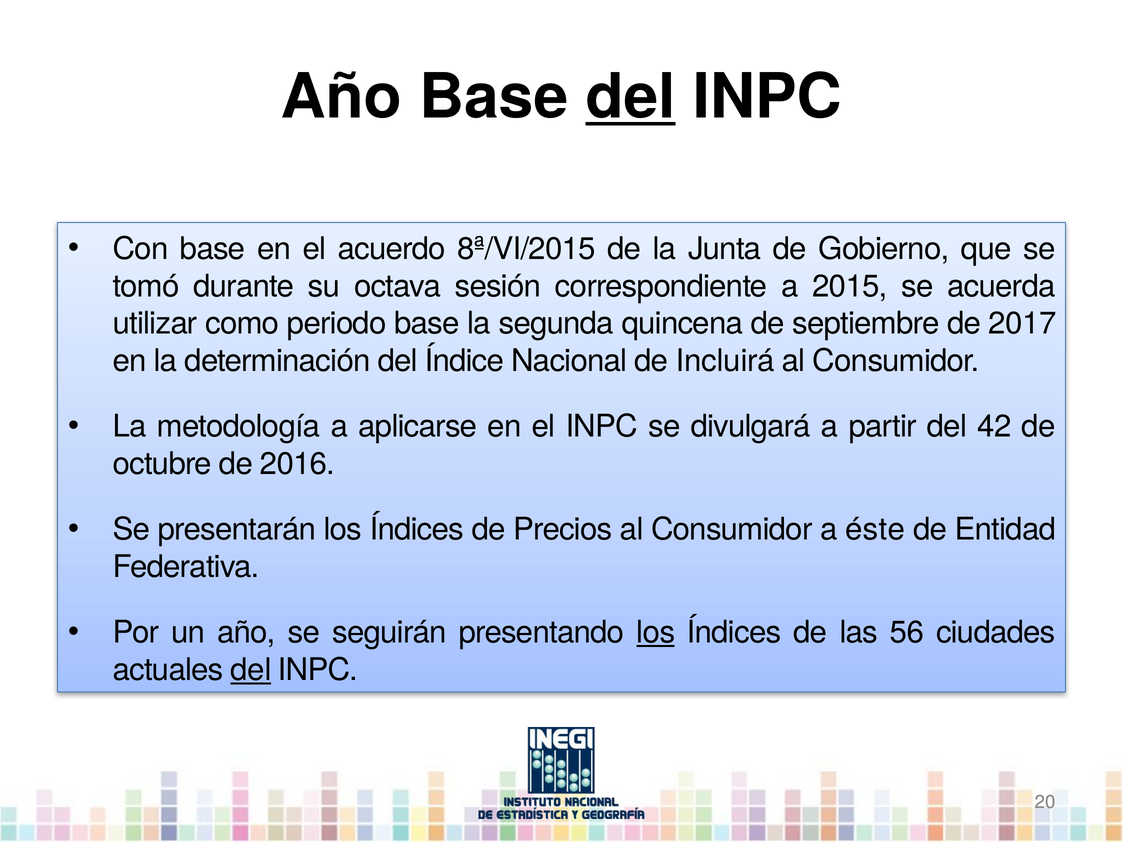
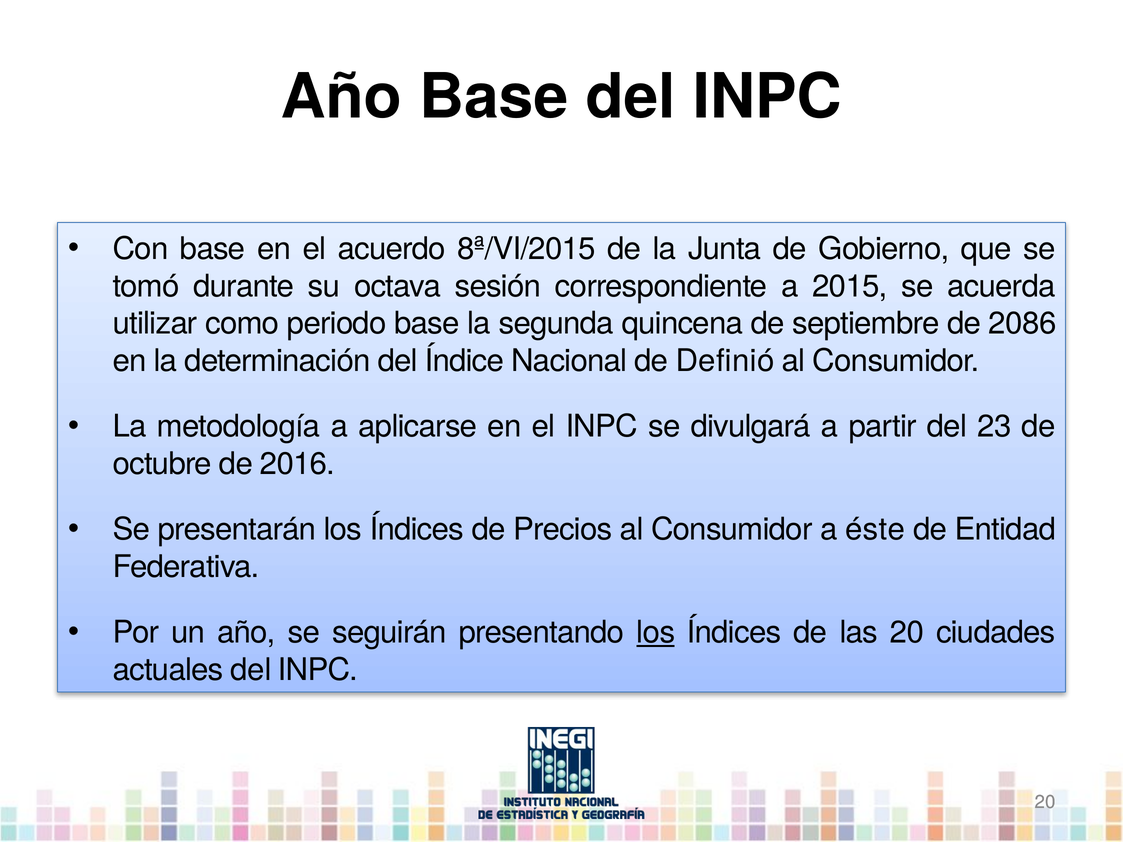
del at (631, 97) underline: present -> none
2017: 2017 -> 2086
Incluirá: Incluirá -> Definió
42: 42 -> 23
las 56: 56 -> 20
del at (251, 670) underline: present -> none
